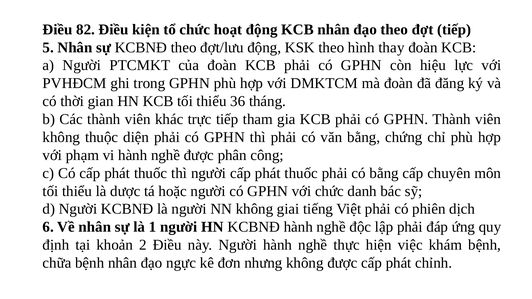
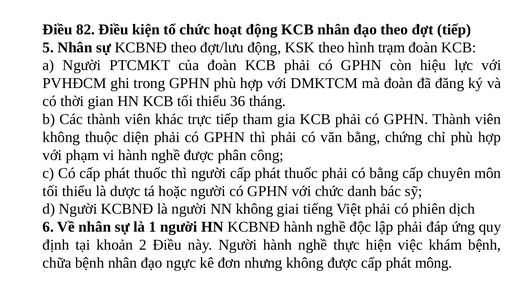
thay: thay -> trạm
chỉnh: chỉnh -> mông
